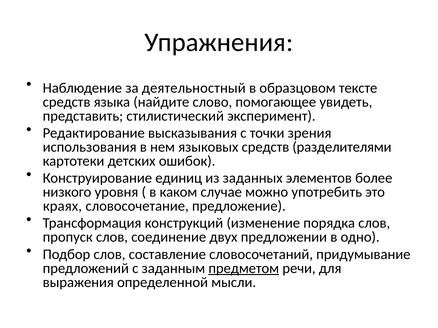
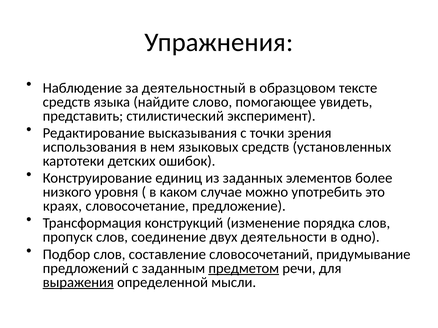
разделителями: разделителями -> установленных
предложении: предложении -> деятельности
выражения underline: none -> present
